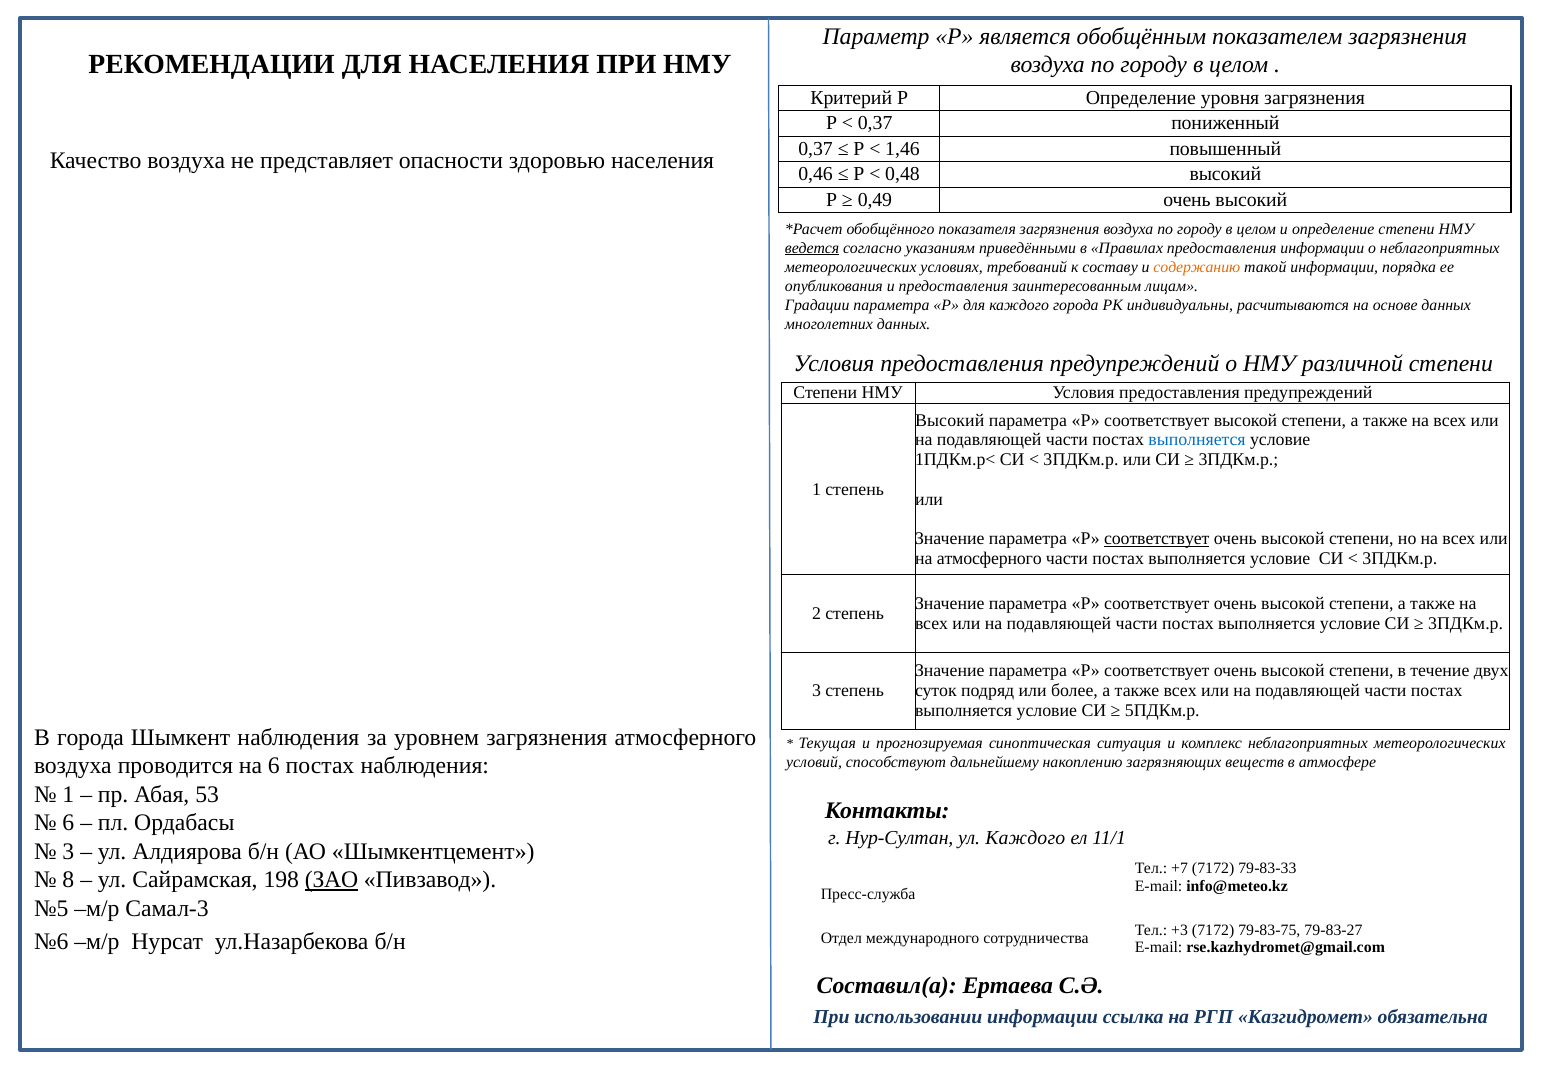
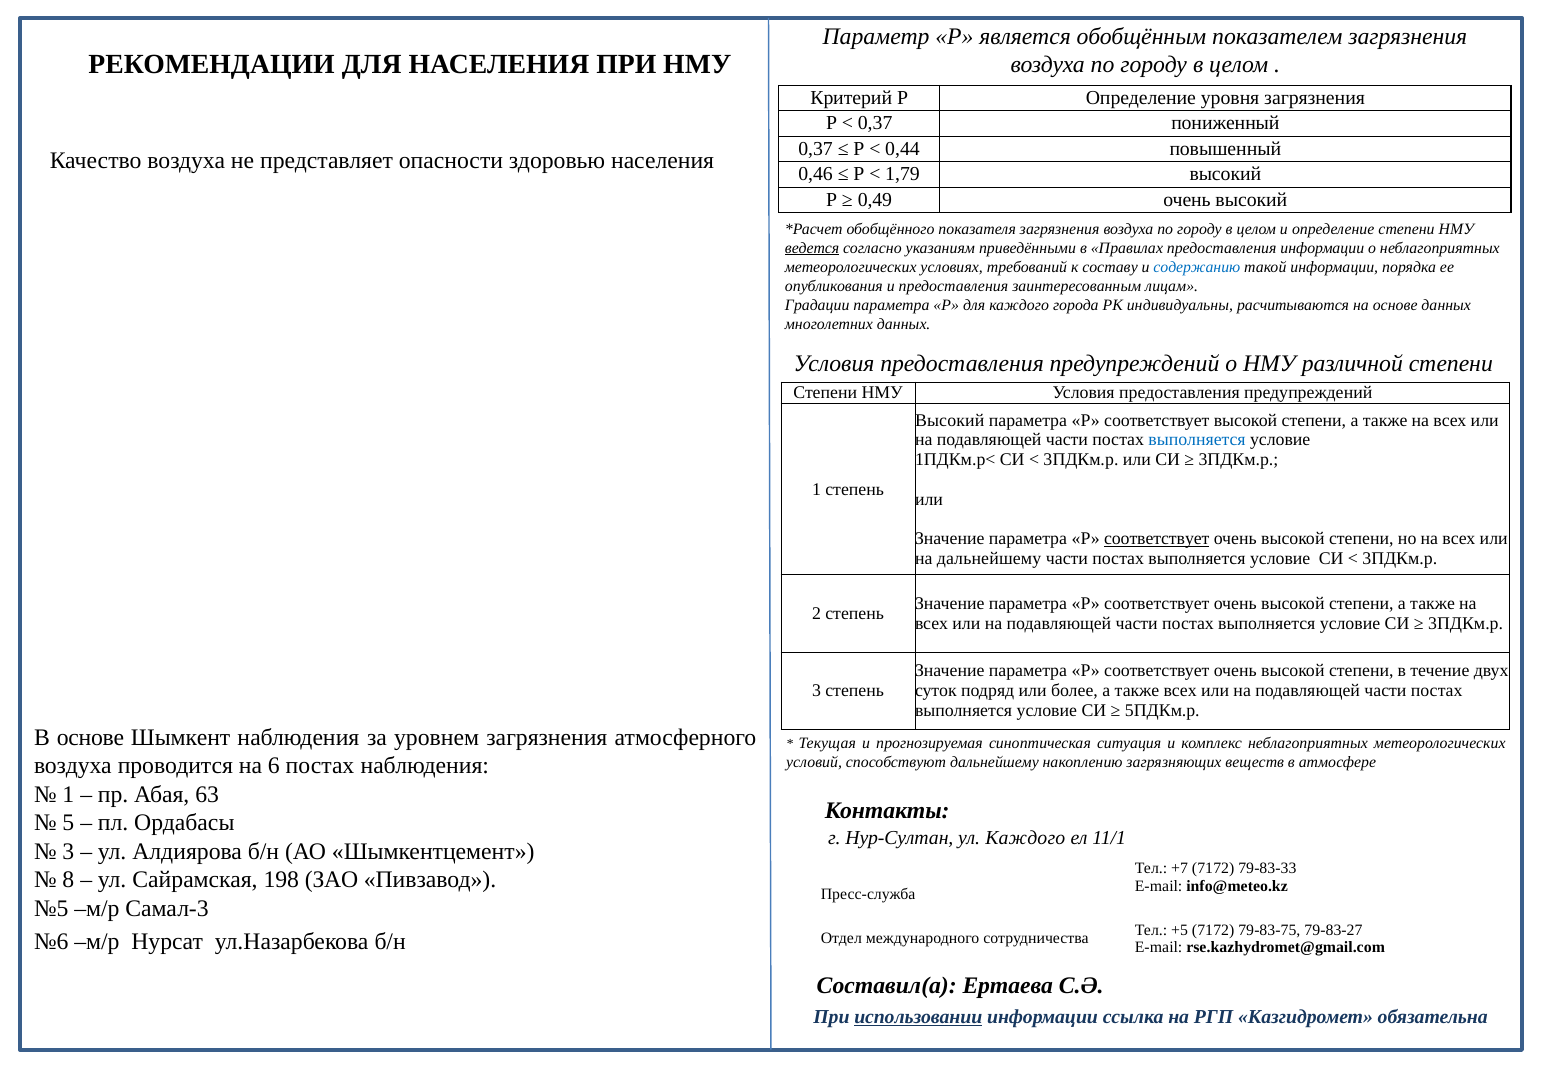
1,46: 1,46 -> 0,44
0,48: 0,48 -> 1,79
содержанию colour: orange -> blue
на атмосферного: атмосферного -> дальнейшему
В города: города -> основе
53: 53 -> 63
6 at (68, 822): 6 -> 5
ЗАО underline: present -> none
+3: +3 -> +5
использовании underline: none -> present
